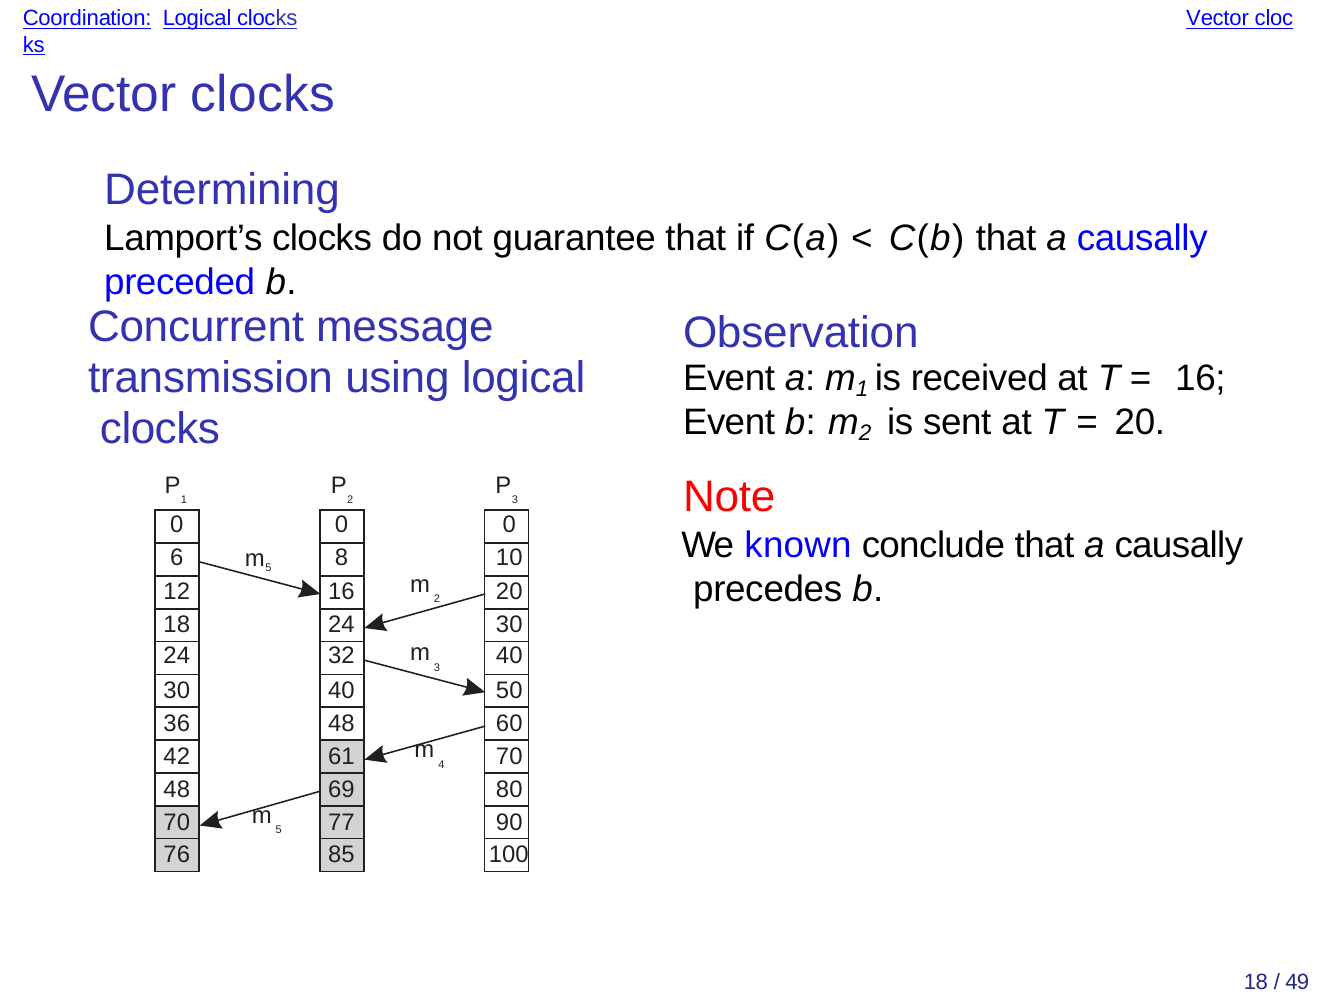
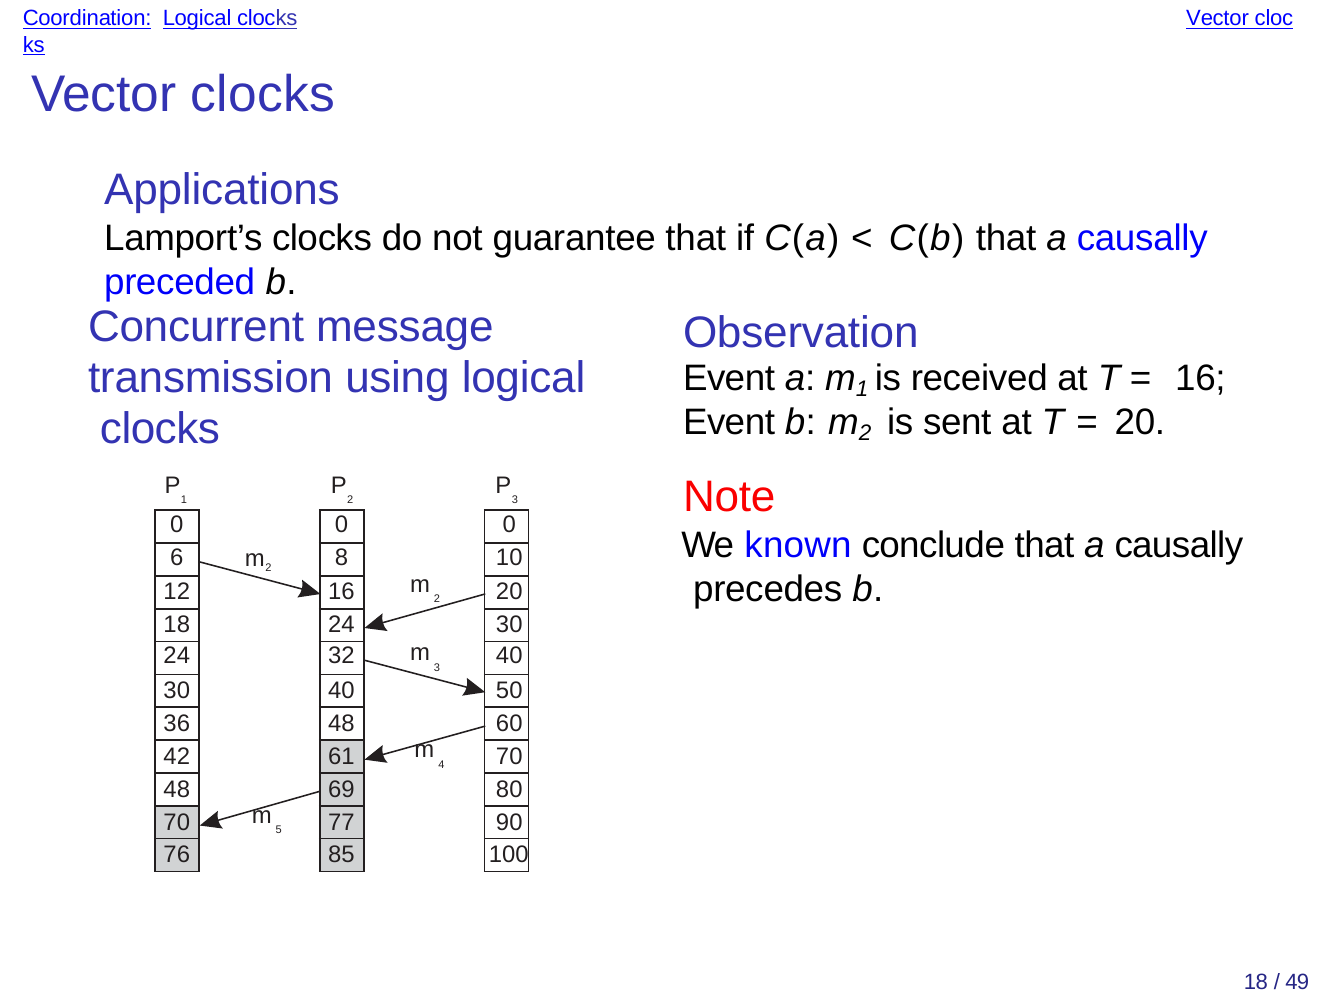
Determining: Determining -> Applications
5 at (268, 568): 5 -> 2
